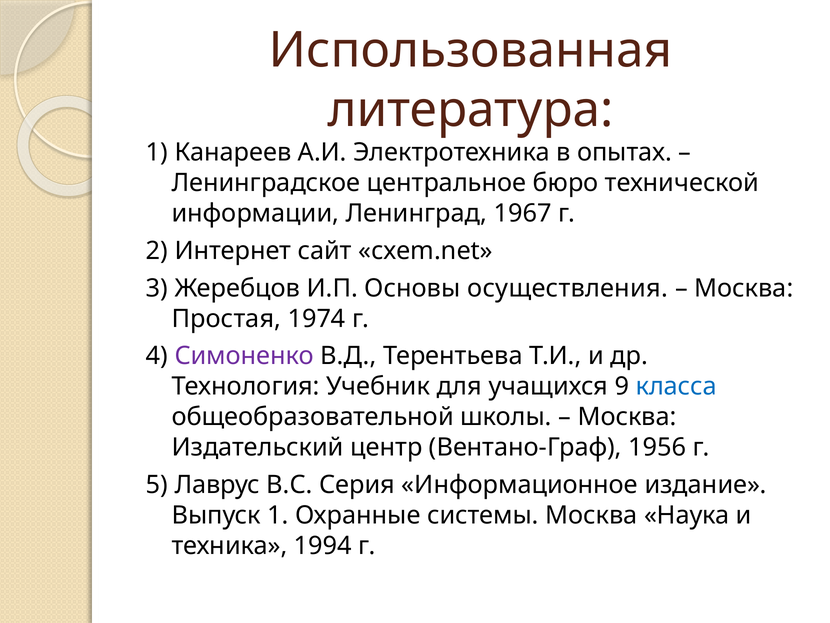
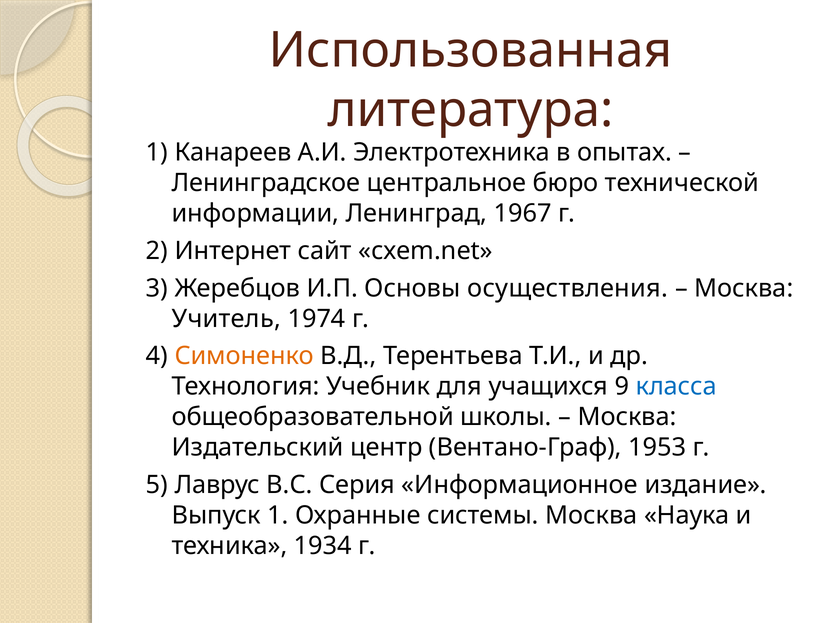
Простая: Простая -> Учитель
Симоненко colour: purple -> orange
1956: 1956 -> 1953
1994: 1994 -> 1934
